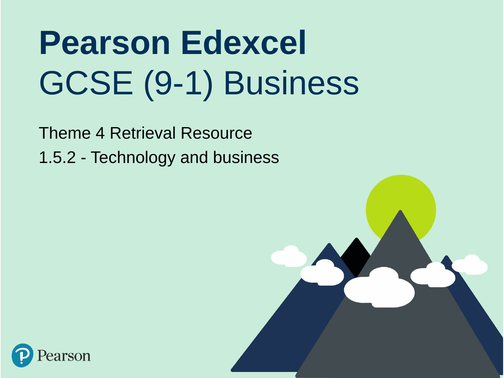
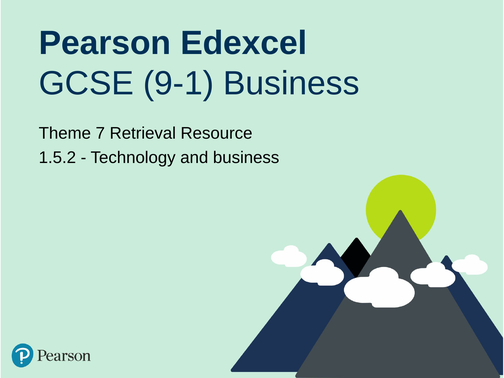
4: 4 -> 7
